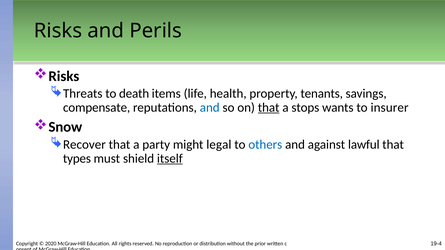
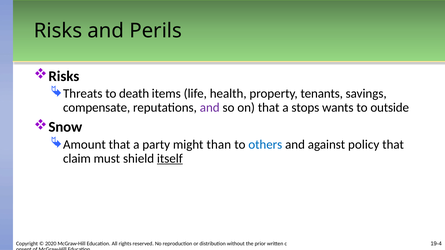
and at (210, 108) colour: blue -> purple
that at (269, 108) underline: present -> none
insurer: insurer -> outside
Recover: Recover -> Amount
legal: legal -> than
lawful: lawful -> policy
types: types -> claim
